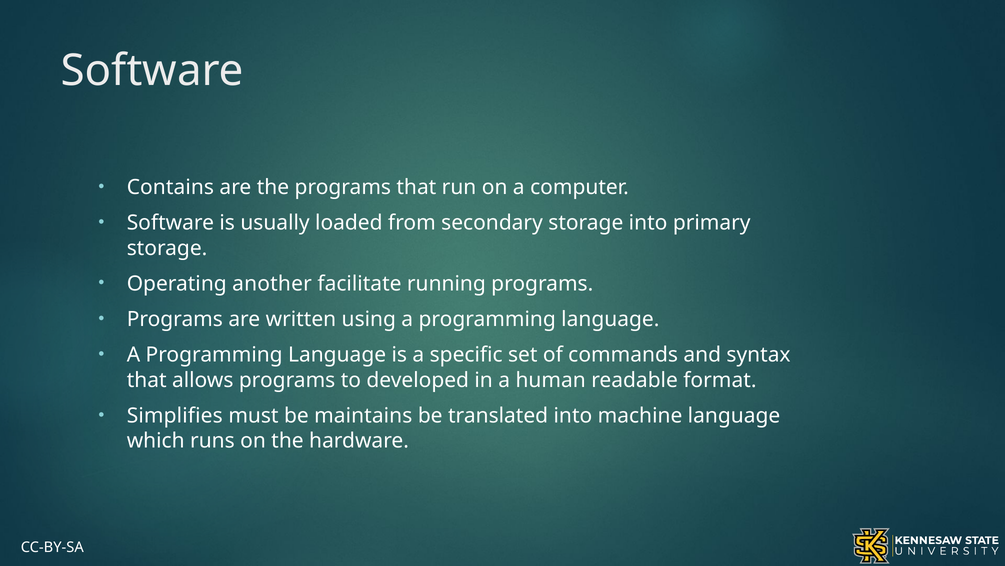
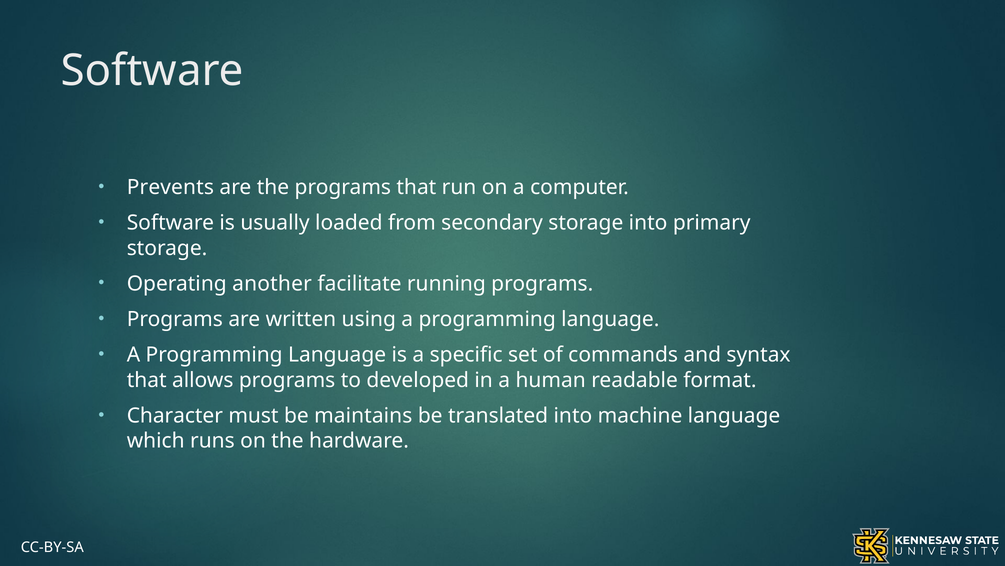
Contains: Contains -> Prevents
Simplifies: Simplifies -> Character
